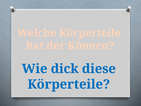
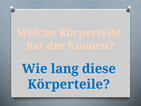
dick: dick -> lang
